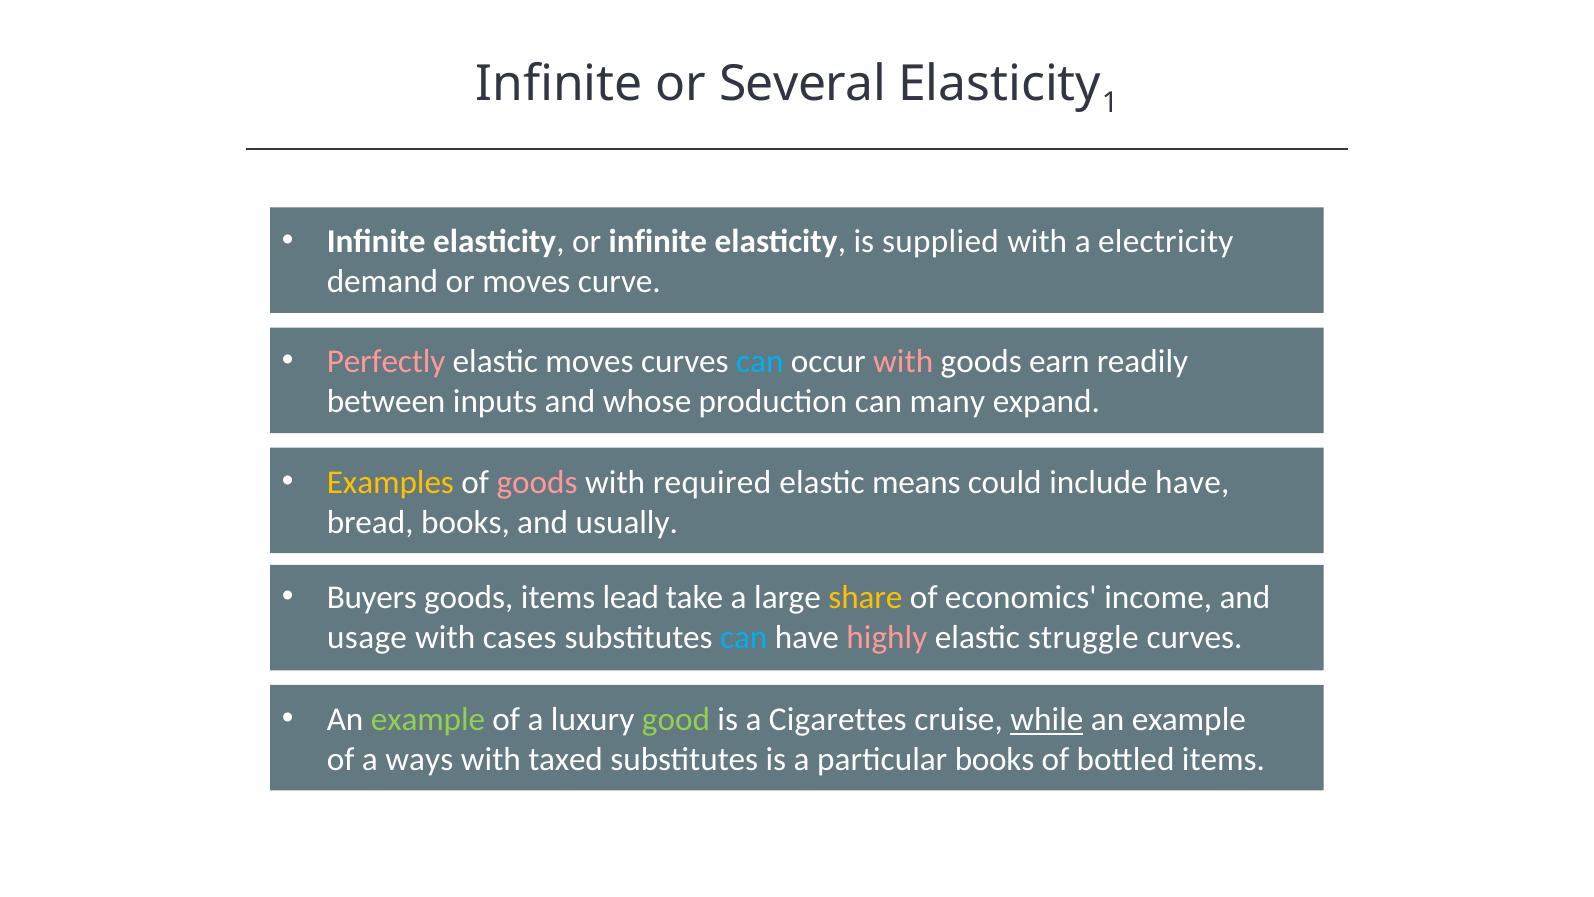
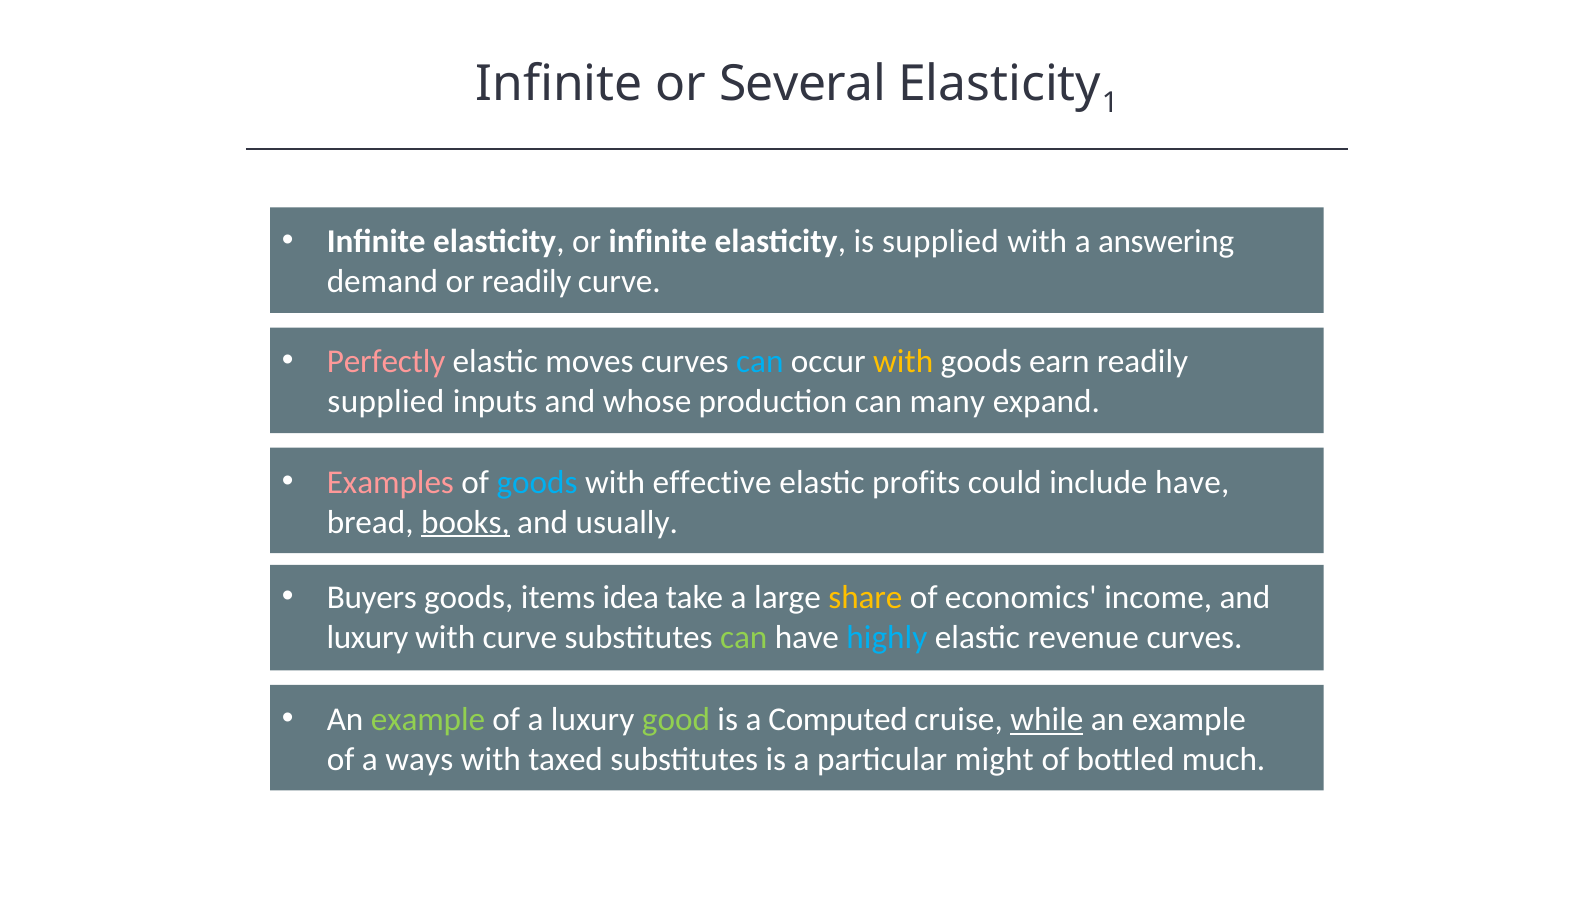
electricity: electricity -> answering
or moves: moves -> readily
with at (903, 361) colour: pink -> yellow
between at (386, 401): between -> supplied
Examples colour: yellow -> pink
goods at (537, 482) colour: pink -> light blue
required: required -> effective
means: means -> profits
books at (466, 522) underline: none -> present
lead: lead -> idea
usage at (367, 637): usage -> luxury
with cases: cases -> curve
can at (744, 637) colour: light blue -> light green
highly colour: pink -> light blue
struggle: struggle -> revenue
Cigarettes: Cigarettes -> Computed
particular books: books -> might
bottled items: items -> much
